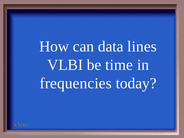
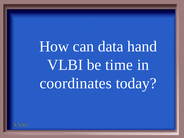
lines: lines -> hand
frequencies: frequencies -> coordinates
